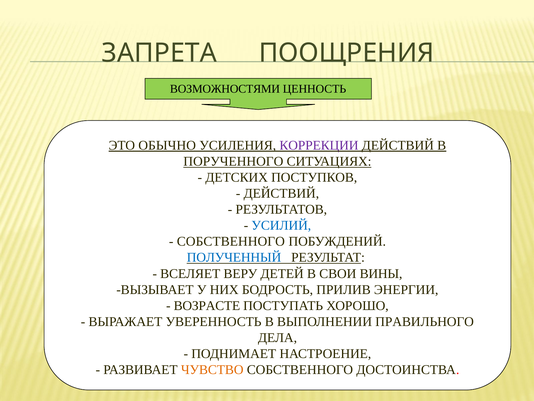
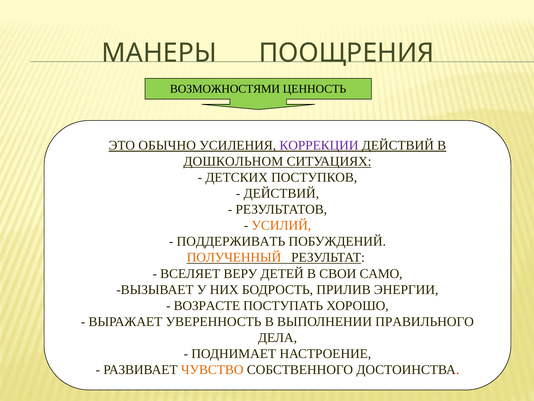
ЗАПРЕТА: ЗАПРЕТА -> МАНЕРЫ
ПОРУЧЕННОГО: ПОРУЧЕННОГО -> ДОШКОЛЬНОМ
УСИЛИЙ colour: blue -> orange
СОБСТВЕННОГО at (231, 241): СОБСТВЕННОГО -> ПОДДЕРЖИВАТЬ
ПОЛУЧЕННЫЙ colour: blue -> orange
ВИНЫ: ВИНЫ -> САМО
